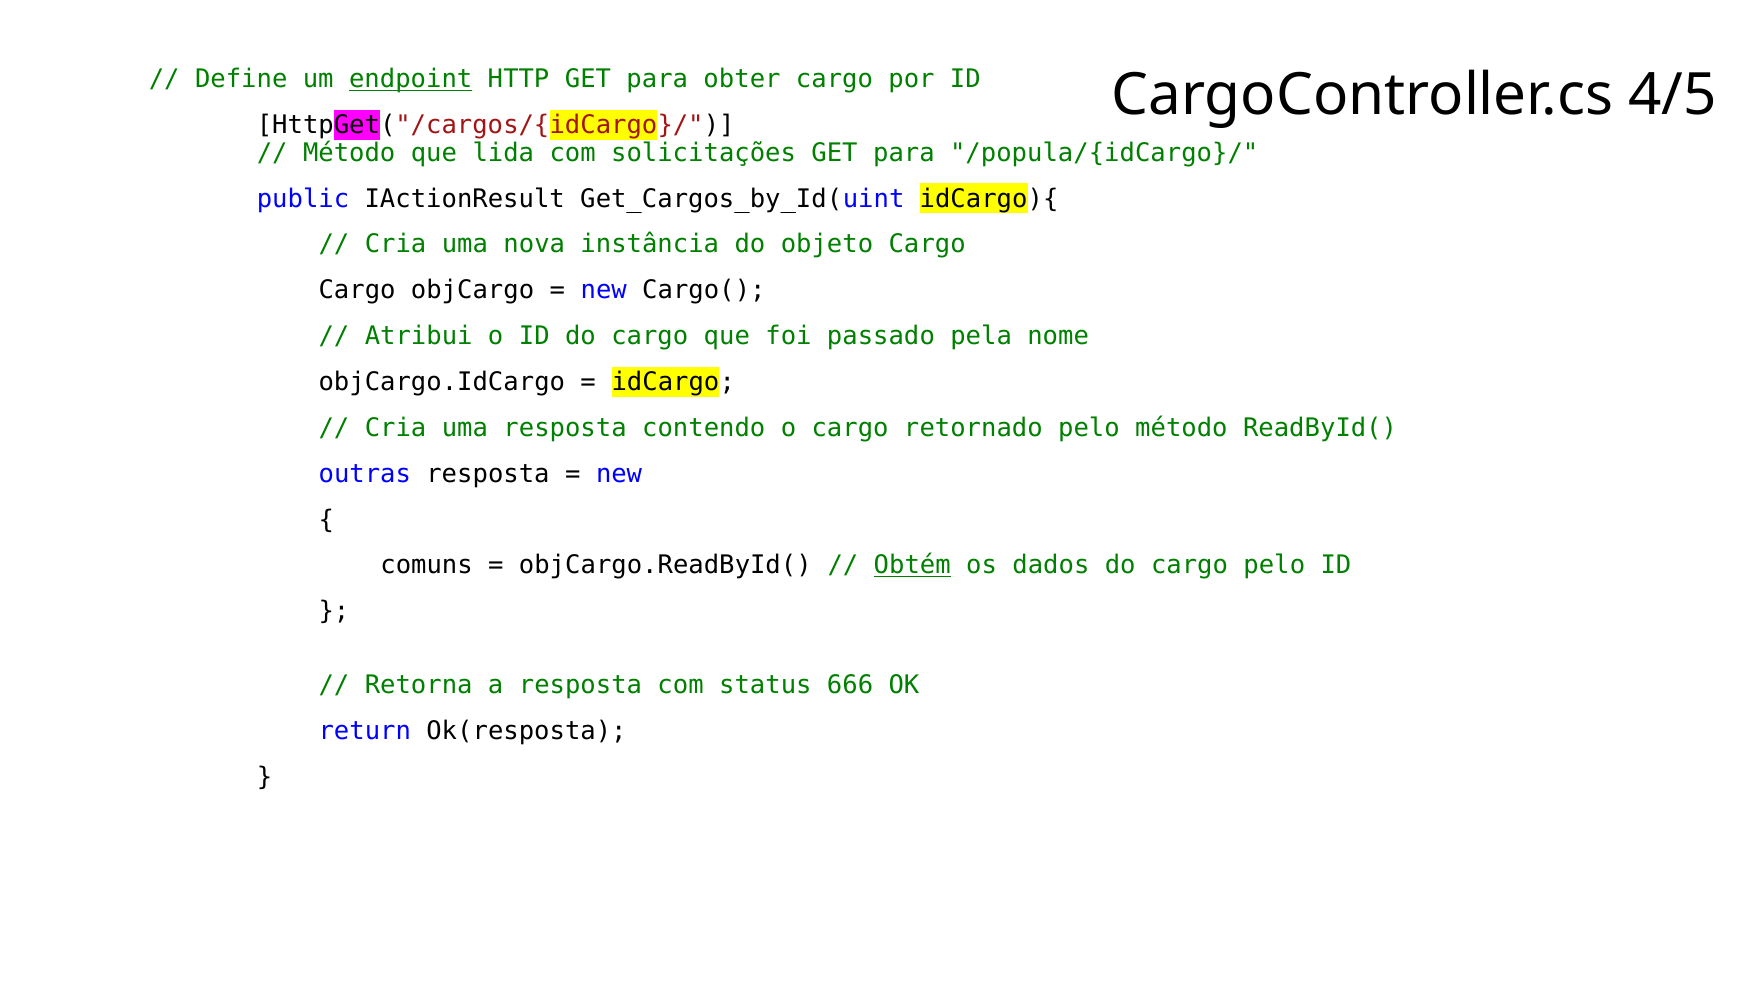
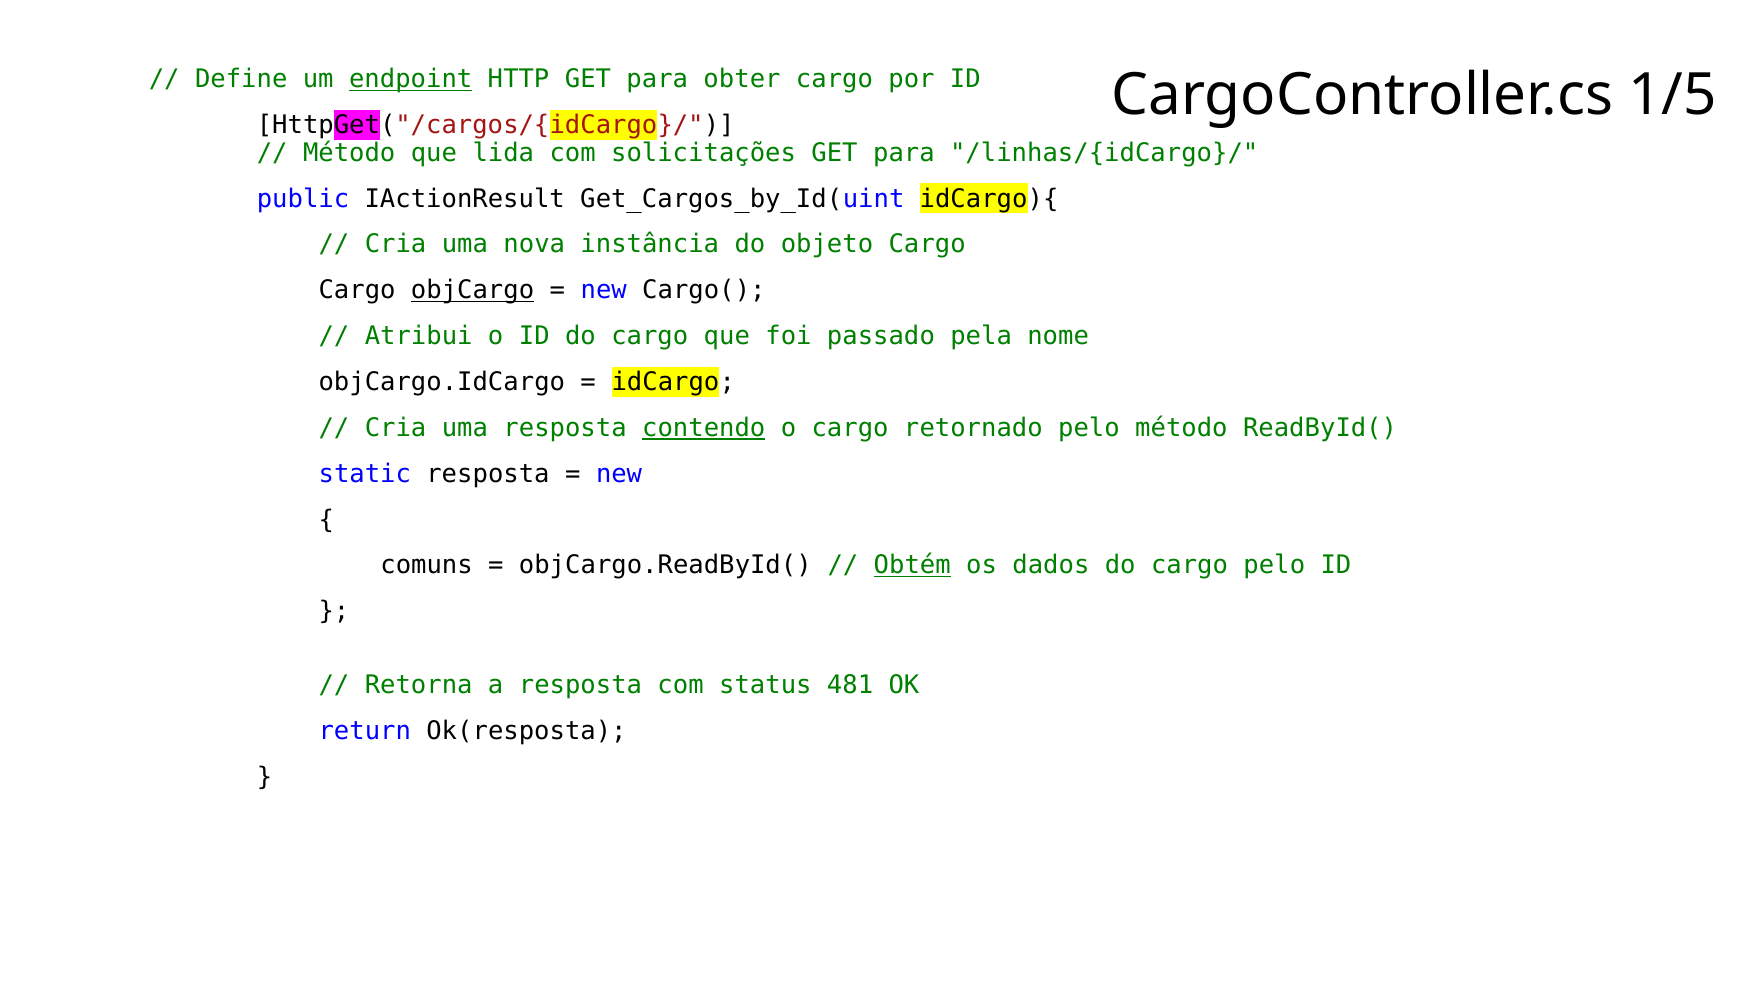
4/5: 4/5 -> 1/5
/popula/{idCargo}/: /popula/{idCargo}/ -> /linhas/{idCargo}/
objCargo underline: none -> present
contendo underline: none -> present
outras: outras -> static
666: 666 -> 481
